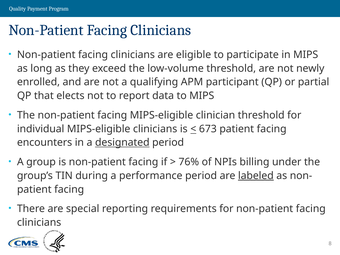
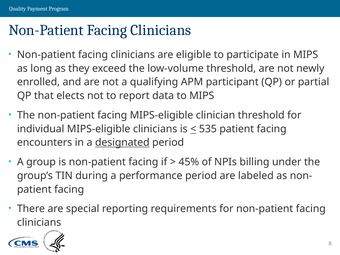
673: 673 -> 535
76%: 76% -> 45%
labeled underline: present -> none
